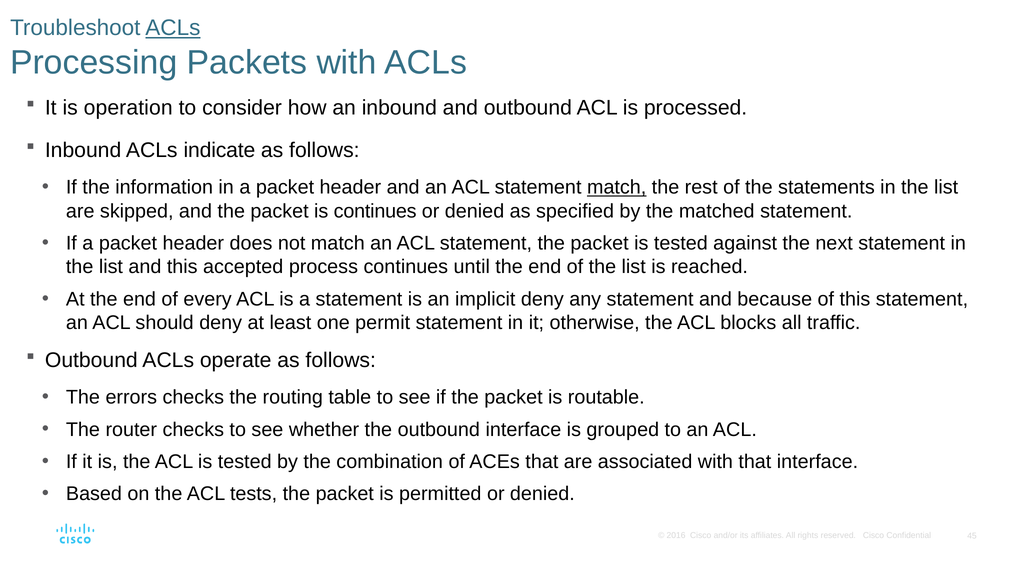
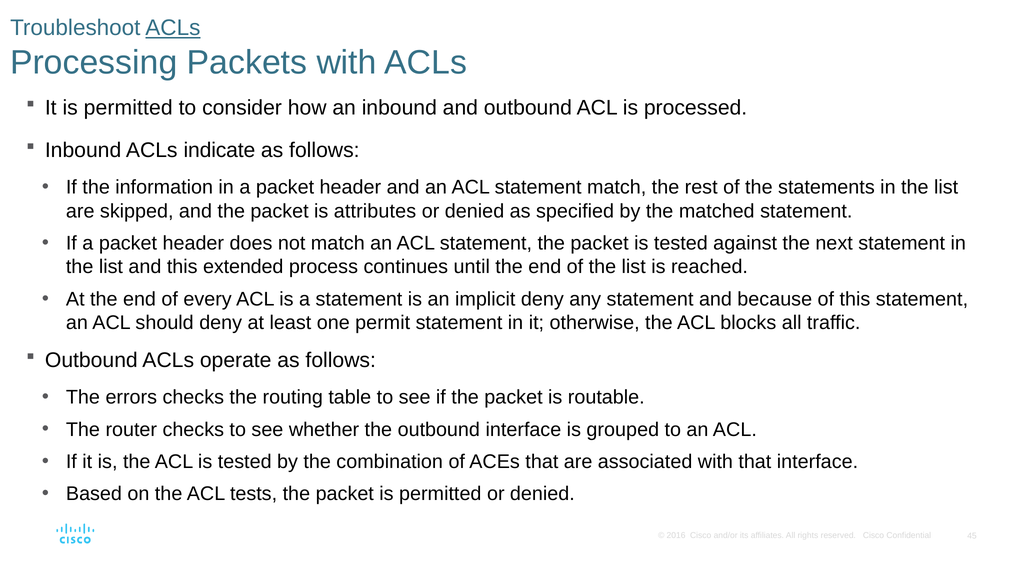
It is operation: operation -> permitted
match at (617, 187) underline: present -> none
is continues: continues -> attributes
accepted: accepted -> extended
